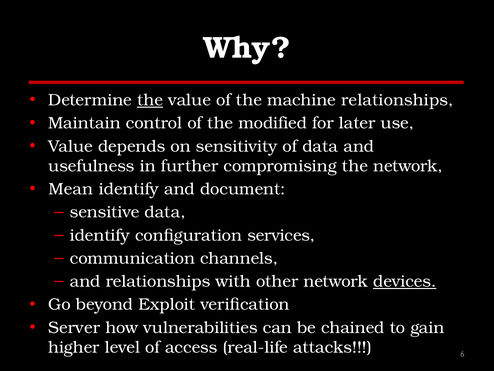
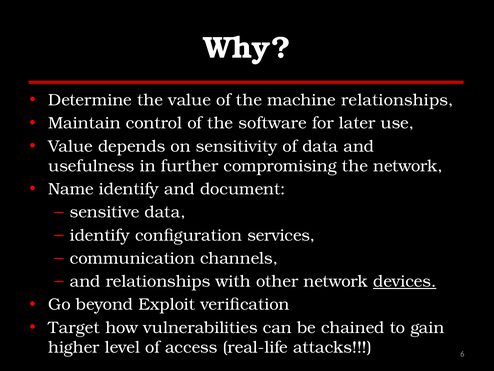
the at (150, 100) underline: present -> none
modified: modified -> software
Mean: Mean -> Name
Server: Server -> Target
